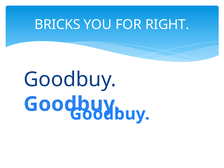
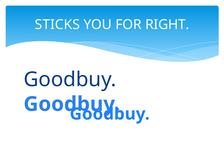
BRICKS: BRICKS -> STICKS
